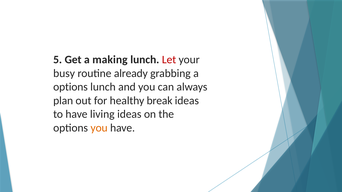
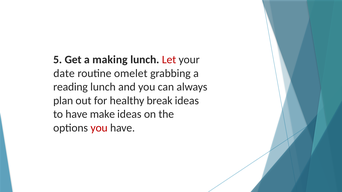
busy: busy -> date
already: already -> omelet
options at (70, 87): options -> reading
living: living -> make
you at (99, 128) colour: orange -> red
